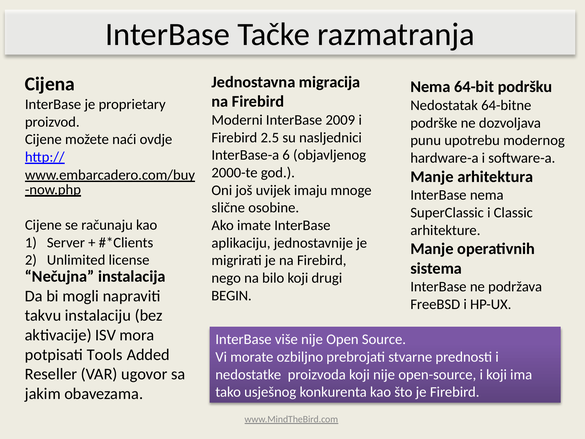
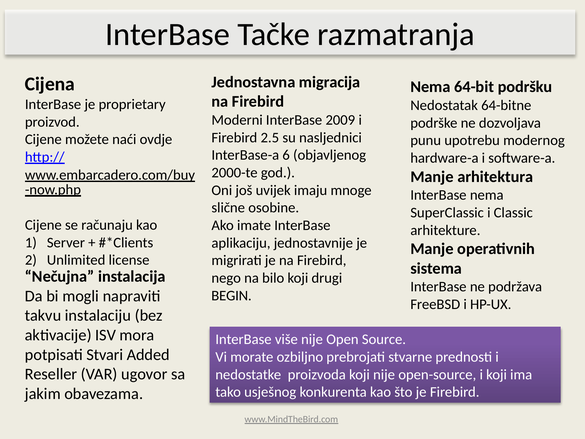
Tools: Tools -> Stvari
